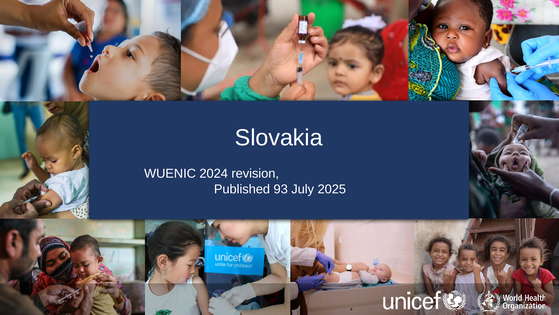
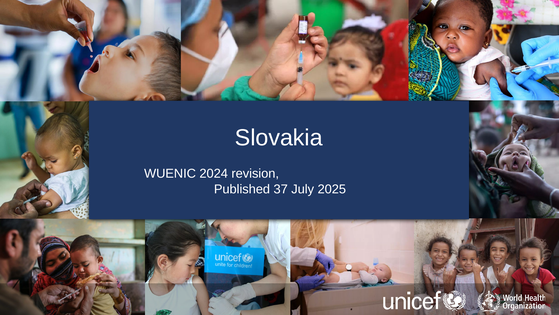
93: 93 -> 37
